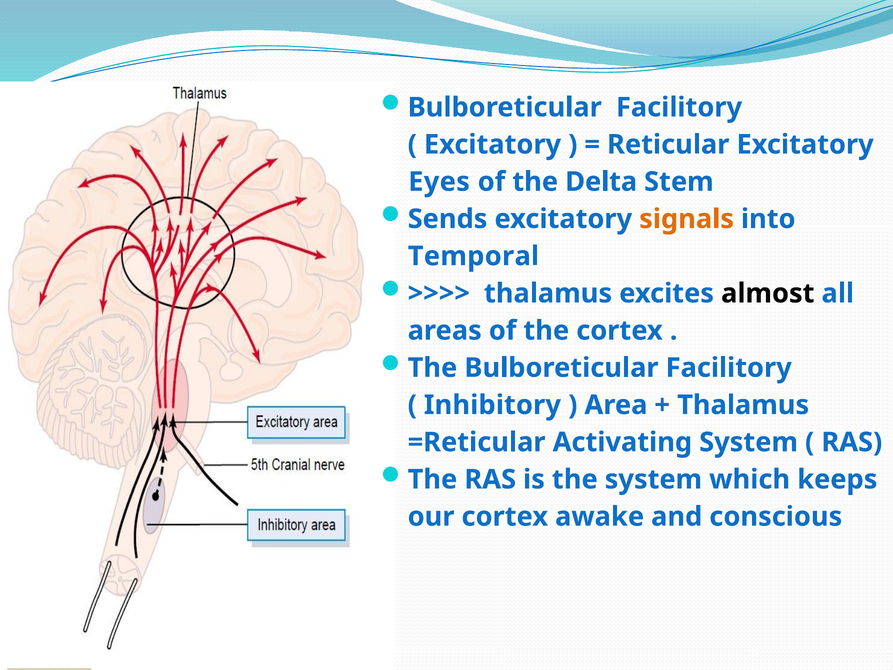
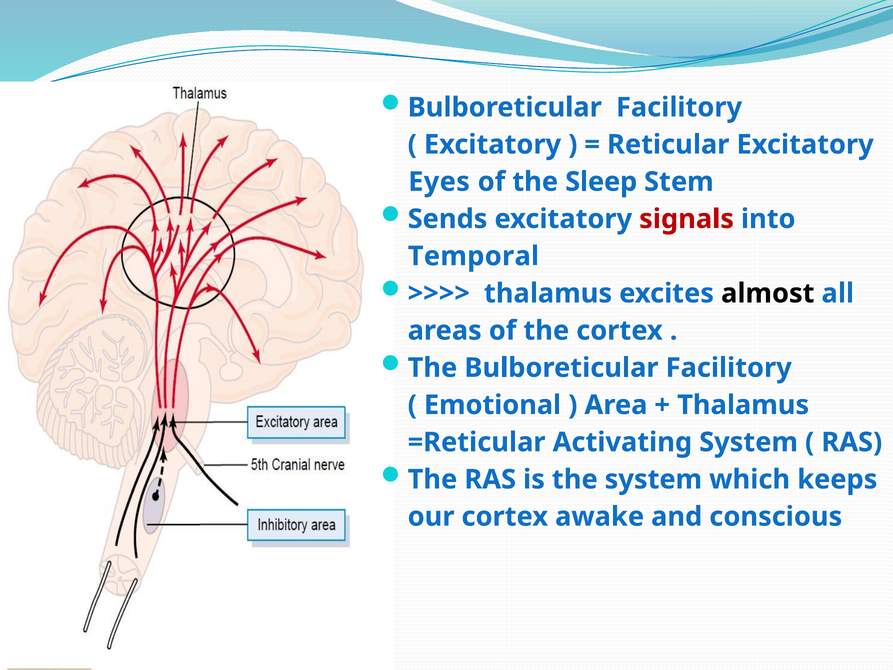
Delta: Delta -> Sleep
signals colour: orange -> red
Inhibitory: Inhibitory -> Emotional
